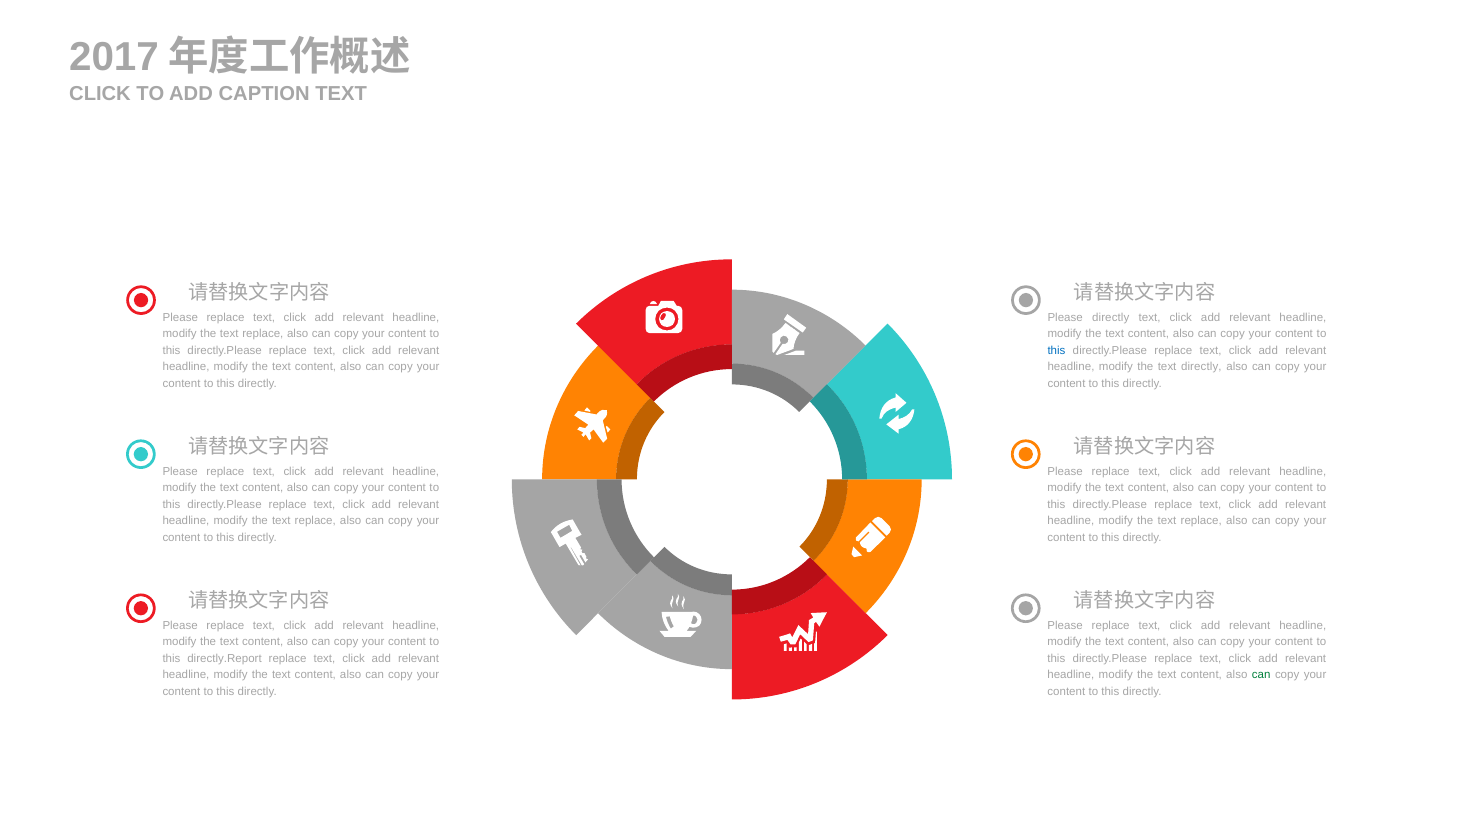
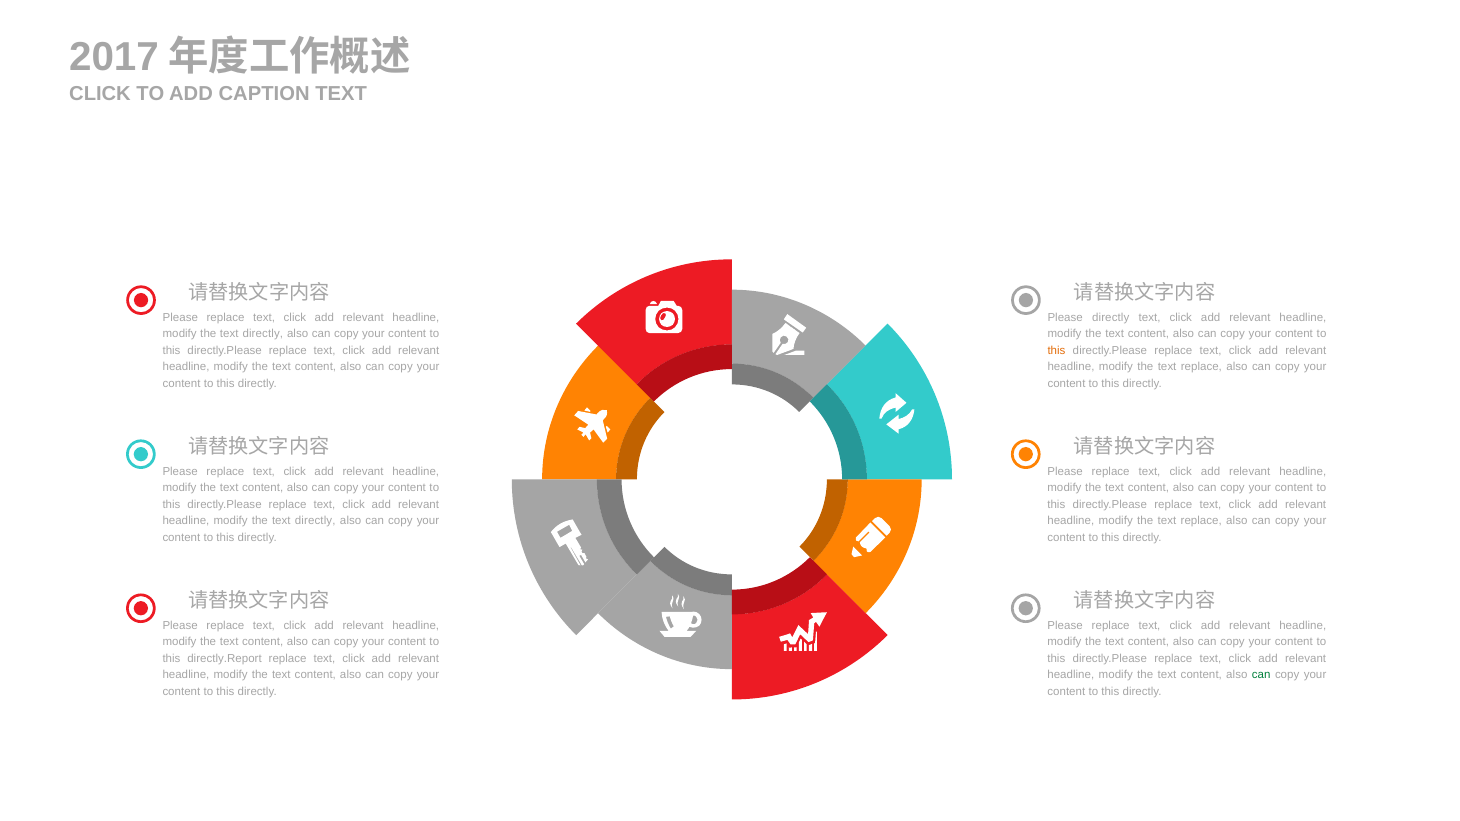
replace at (263, 334): replace -> directly
this at (1057, 350) colour: blue -> orange
directly at (1201, 367): directly -> replace
replace at (315, 521): replace -> directly
